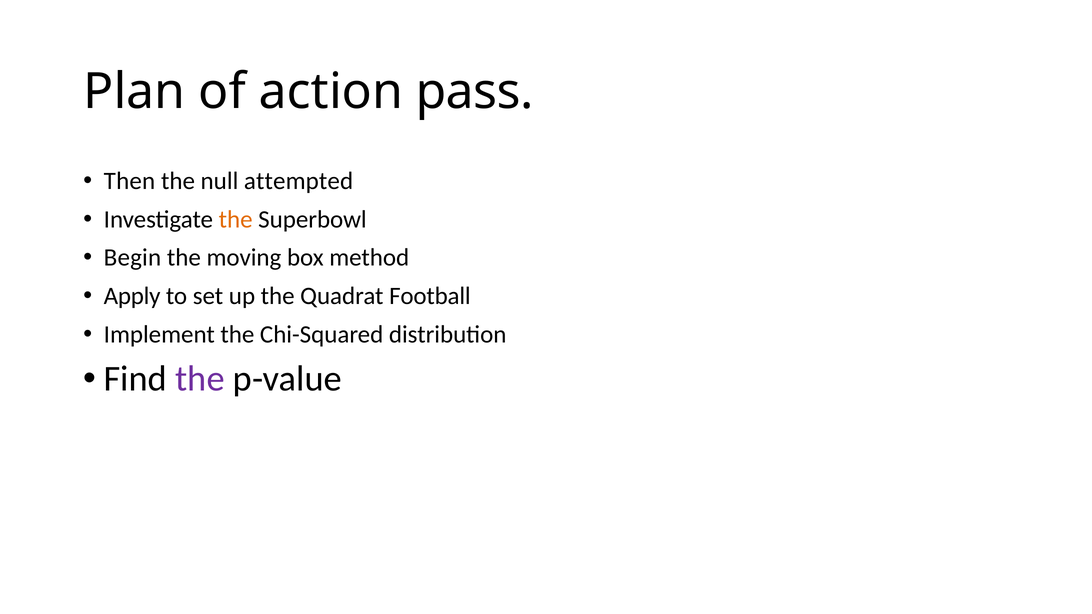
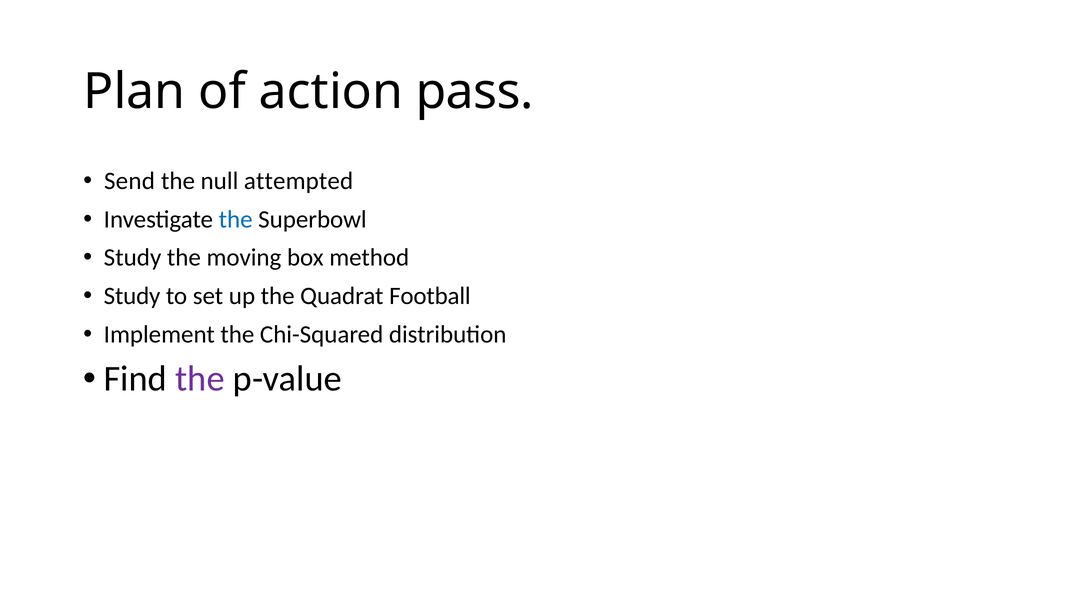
Then: Then -> Send
the at (236, 219) colour: orange -> blue
Begin at (132, 258): Begin -> Study
Apply at (132, 296): Apply -> Study
